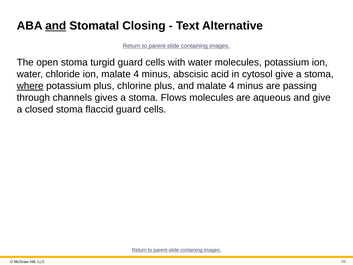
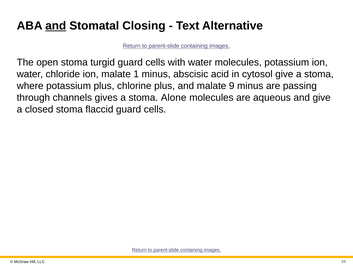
ion malate 4: 4 -> 1
where underline: present -> none
and malate 4: 4 -> 9
Flows: Flows -> Alone
